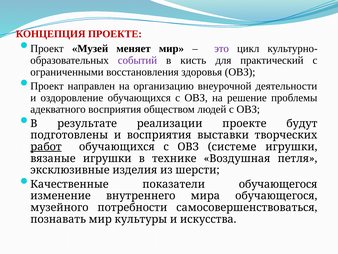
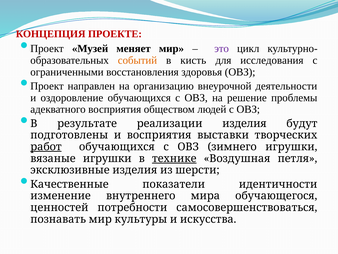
событий colour: purple -> orange
практический: практический -> исследования
реализации проекте: проекте -> изделия
системе: системе -> зимнего
технике underline: none -> present
показатели обучающегося: обучающегося -> идентичности
музейного: музейного -> ценностей
